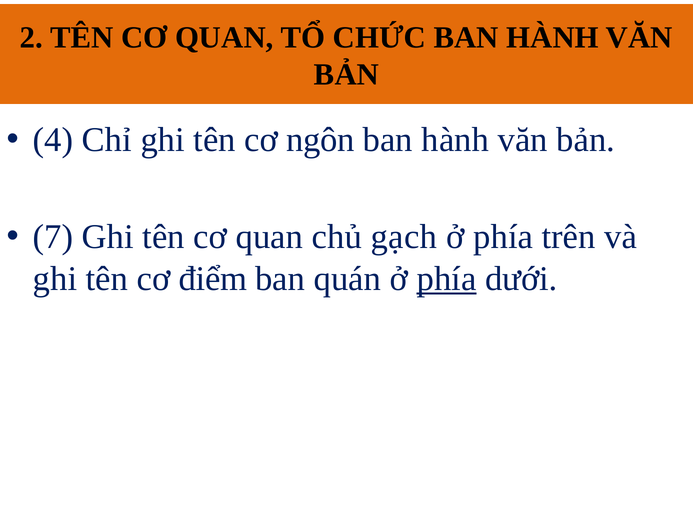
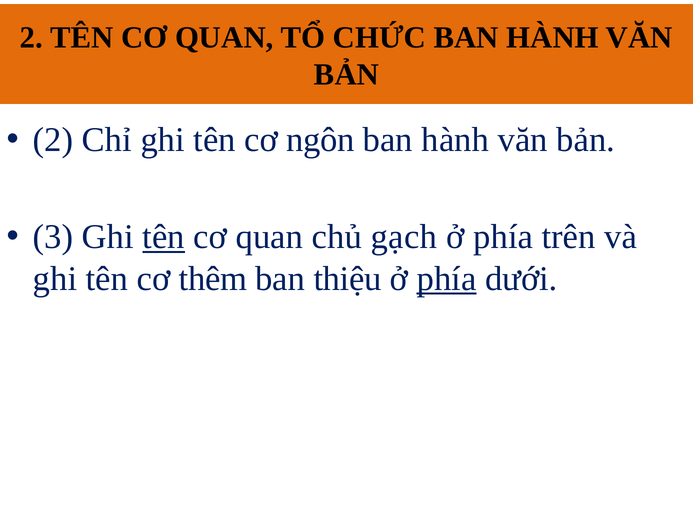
4 at (53, 140): 4 -> 2
7: 7 -> 3
tên at (164, 237) underline: none -> present
điểm: điểm -> thêm
quán: quán -> thiệu
